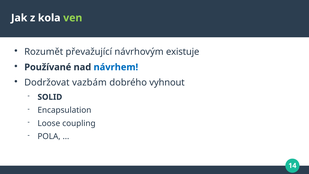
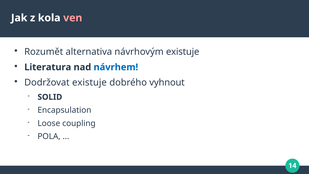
ven colour: light green -> pink
převažující: převažující -> alternativa
Používané: Používané -> Literatura
Dodržovat vazbám: vazbám -> existuje
